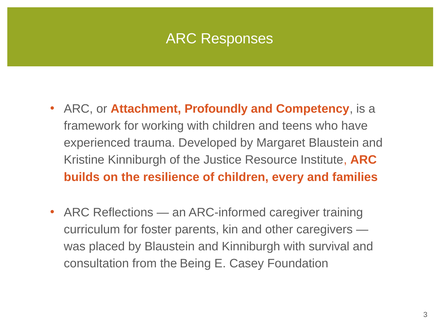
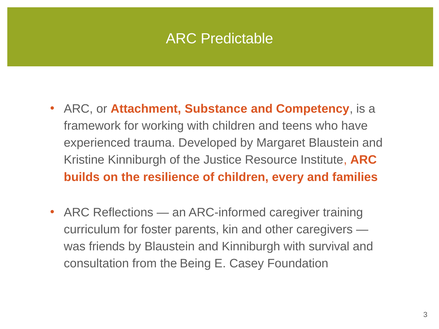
Responses: Responses -> Predictable
Profoundly: Profoundly -> Substance
placed: placed -> friends
